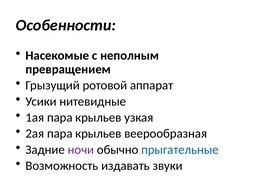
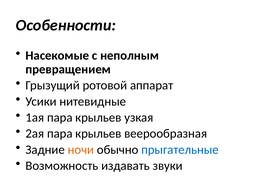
ночи colour: purple -> orange
